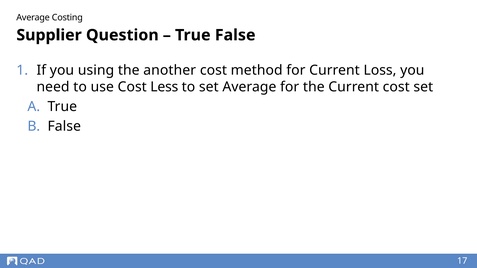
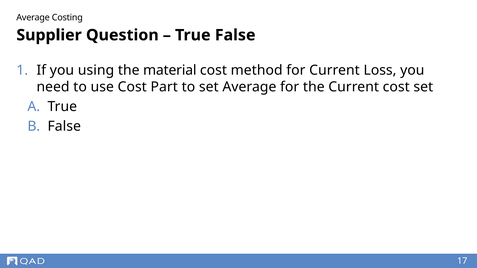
another: another -> material
Less: Less -> Part
